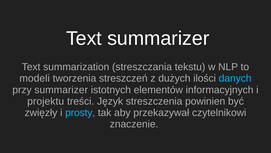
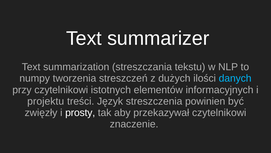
modeli: modeli -> numpy
przy summarizer: summarizer -> czytelnikowi
prosty colour: light blue -> white
